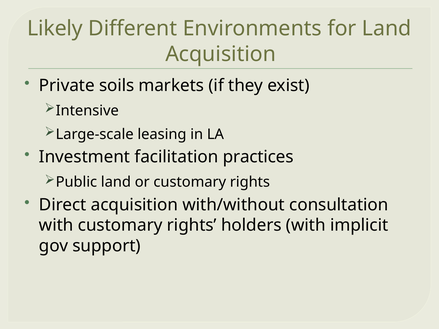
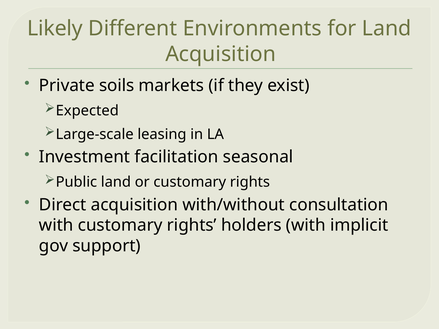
Intensive: Intensive -> Expected
practices: practices -> seasonal
